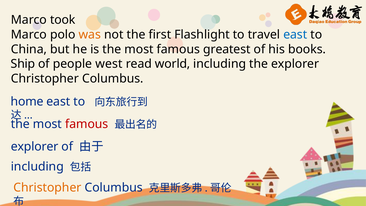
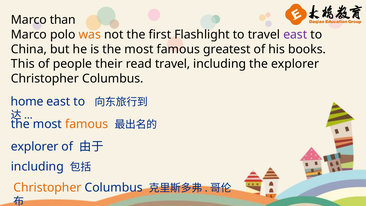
took: took -> than
east at (295, 35) colour: blue -> purple
Ship: Ship -> This
west: west -> their
read world: world -> travel
famous at (87, 124) colour: red -> orange
